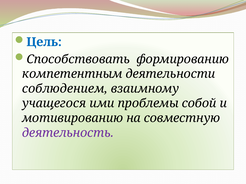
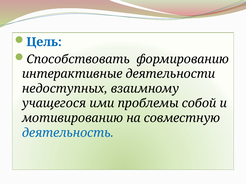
компетентным: компетентным -> интерактивные
соблюдением: соблюдением -> недоступных
деятельность colour: purple -> blue
